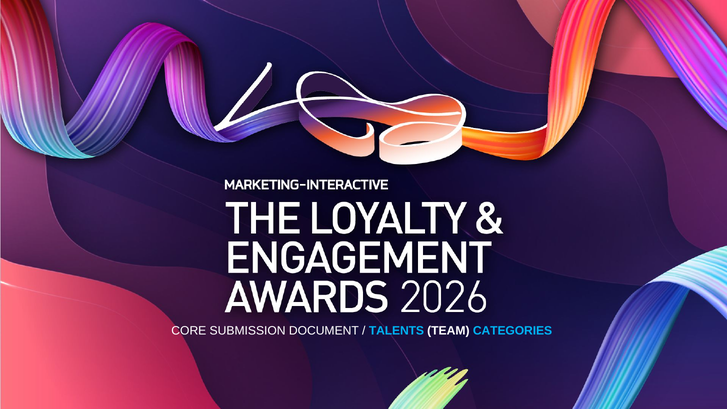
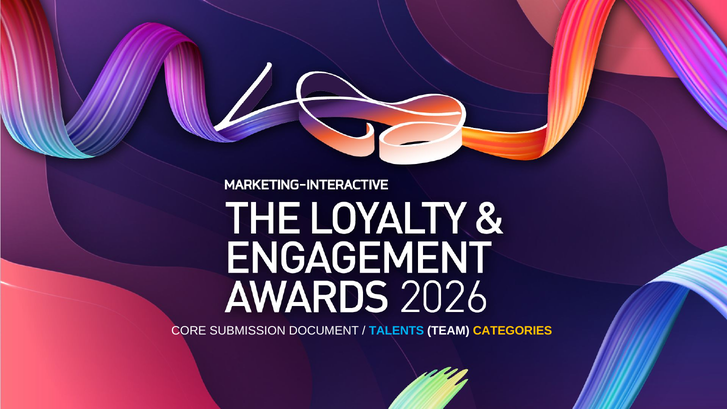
CATEGORIES colour: light blue -> yellow
